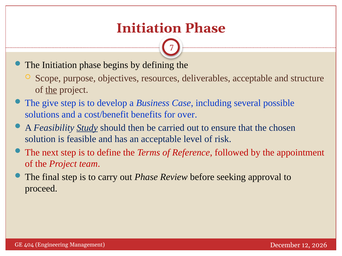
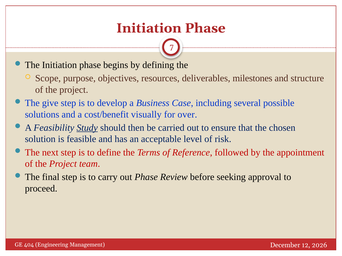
deliverables acceptable: acceptable -> milestones
the at (51, 90) underline: present -> none
benefits: benefits -> visually
